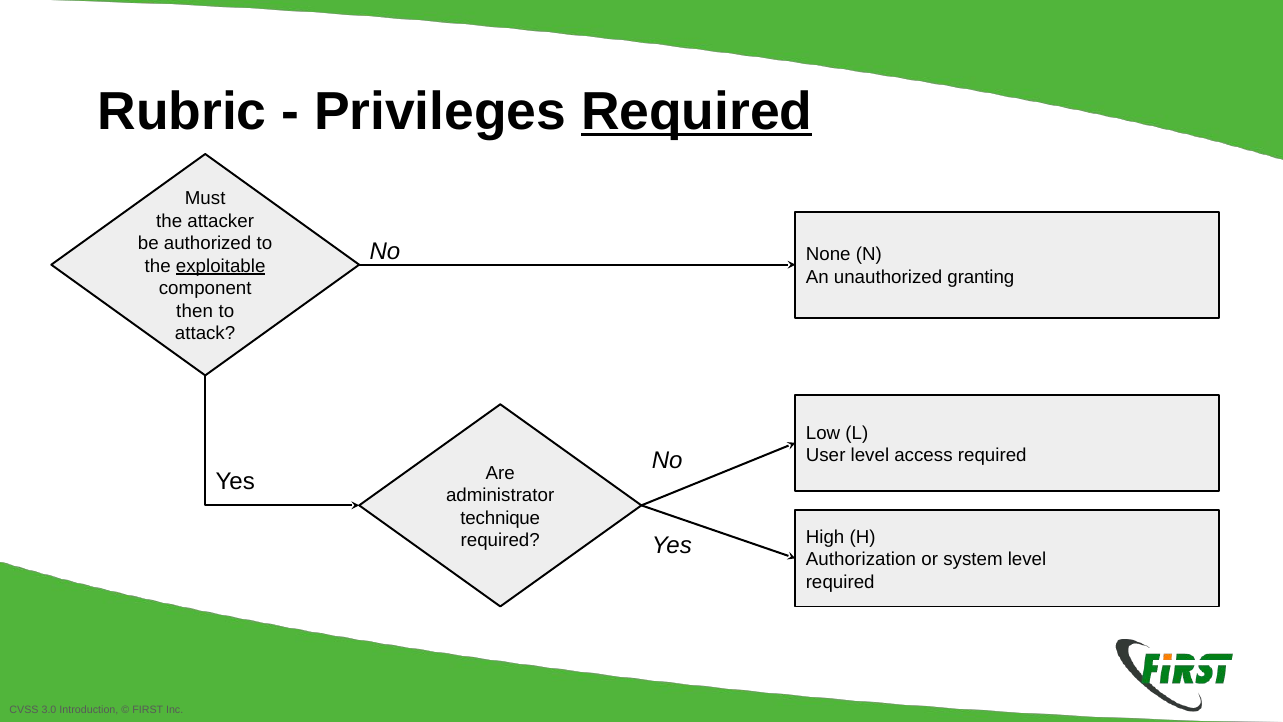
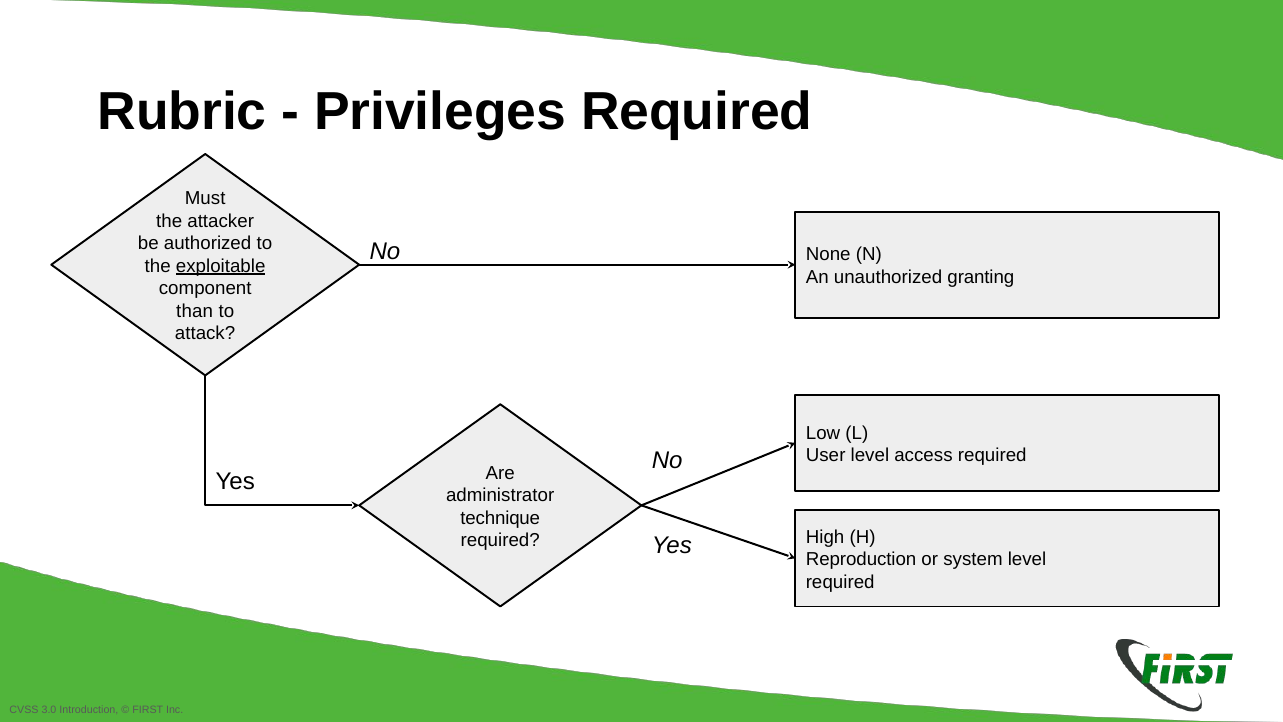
Required at (697, 112) underline: present -> none
then: then -> than
Authorization: Authorization -> Reproduction
